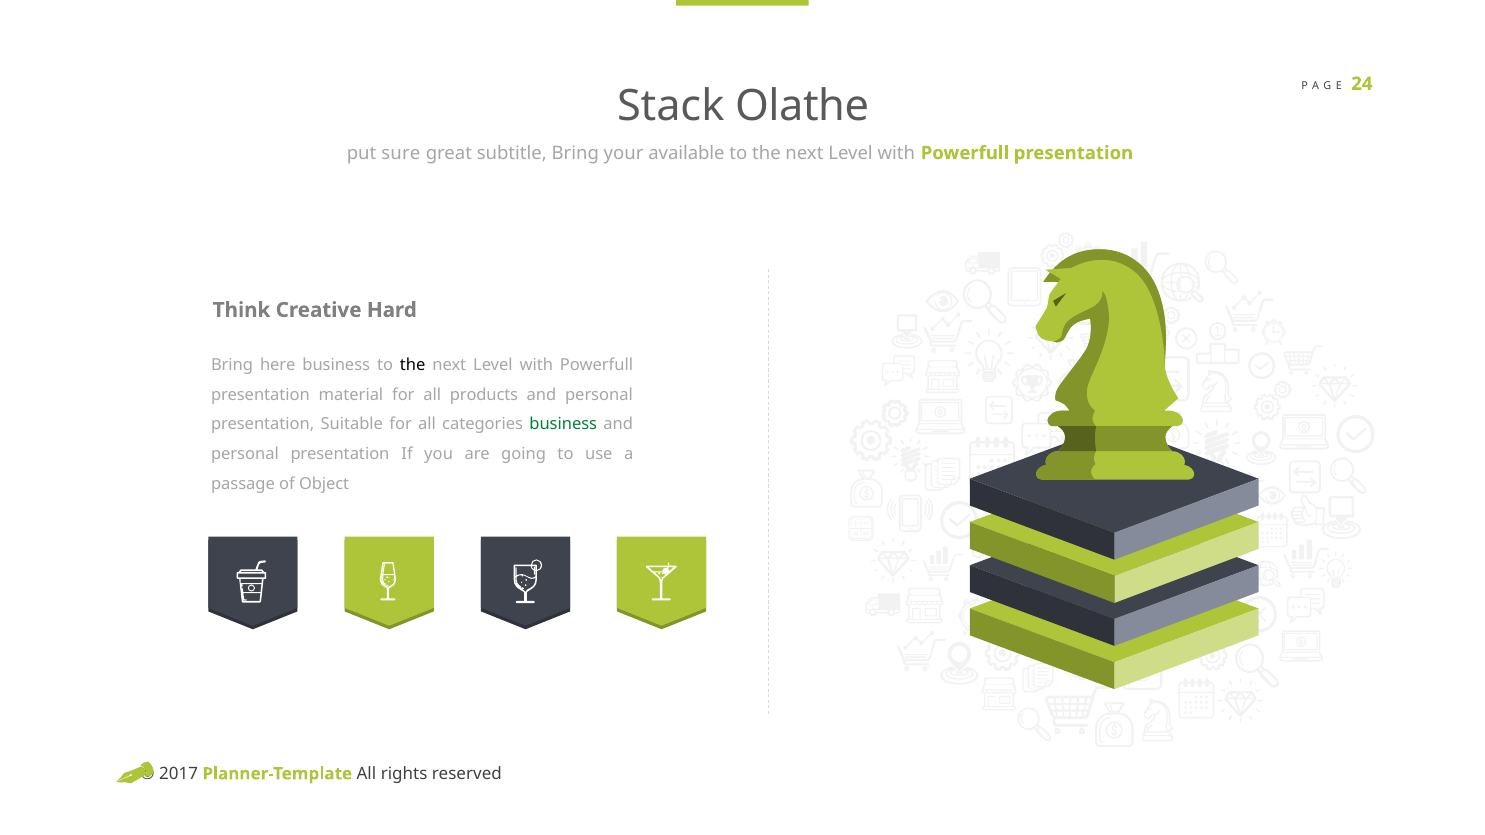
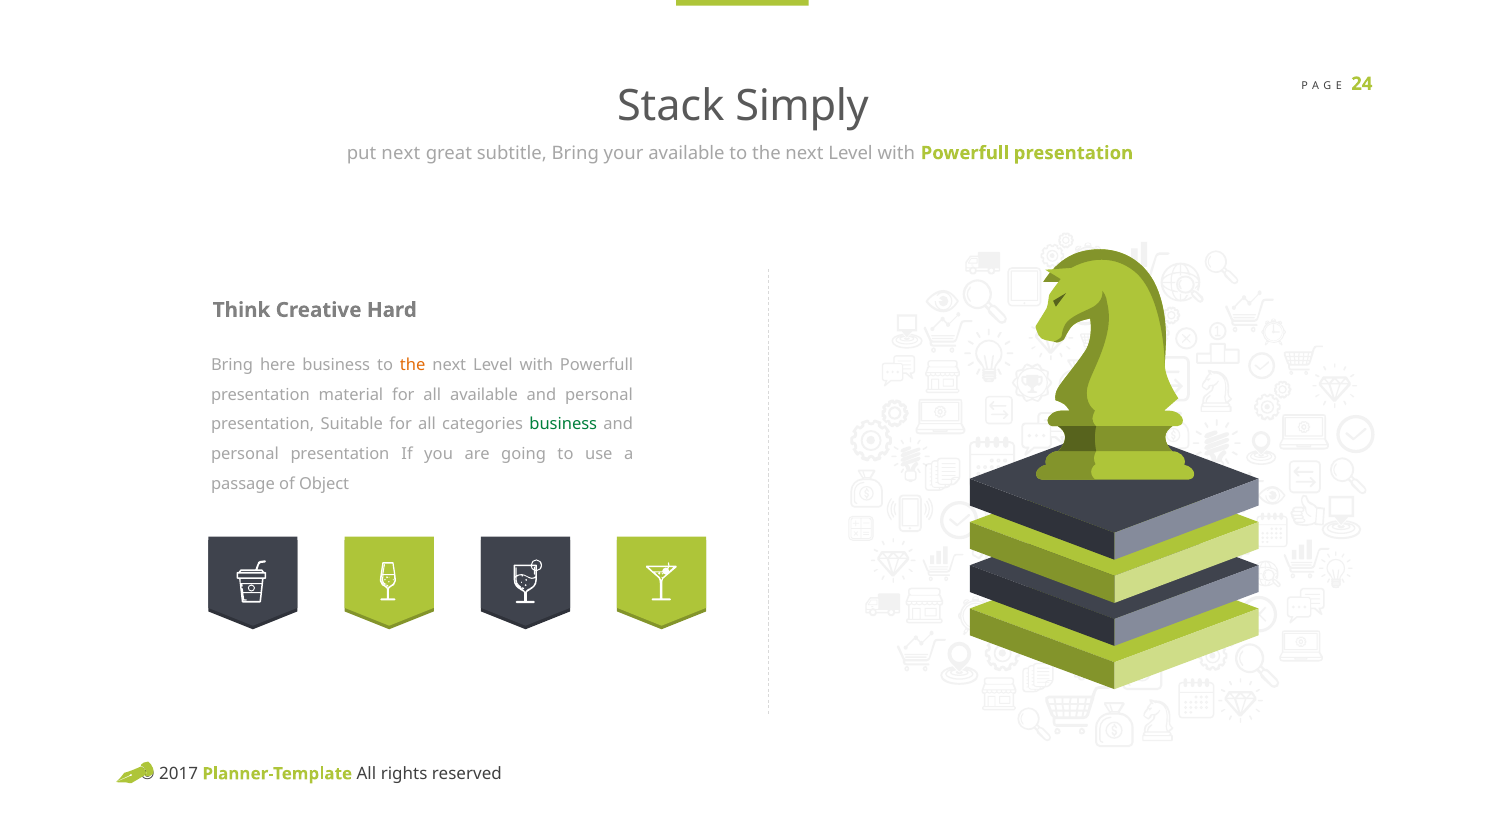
Olathe: Olathe -> Simply
put sure: sure -> next
the at (413, 365) colour: black -> orange
all products: products -> available
